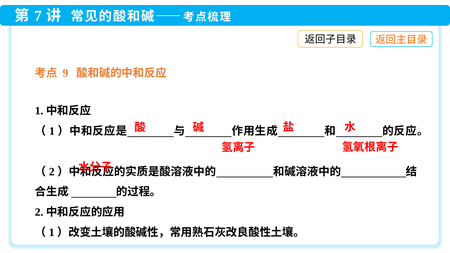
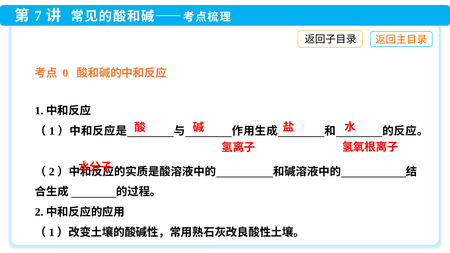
9: 9 -> 0
